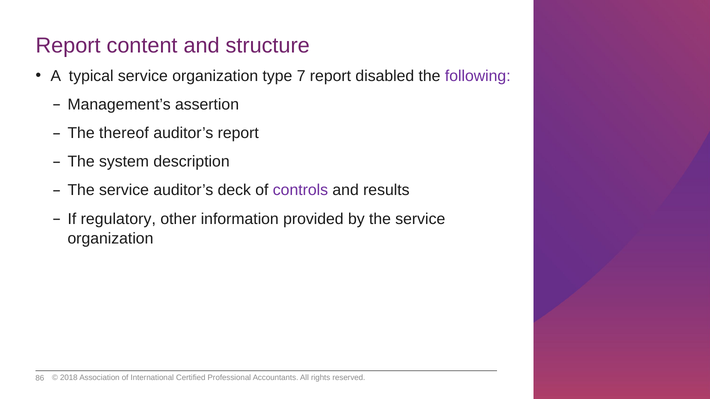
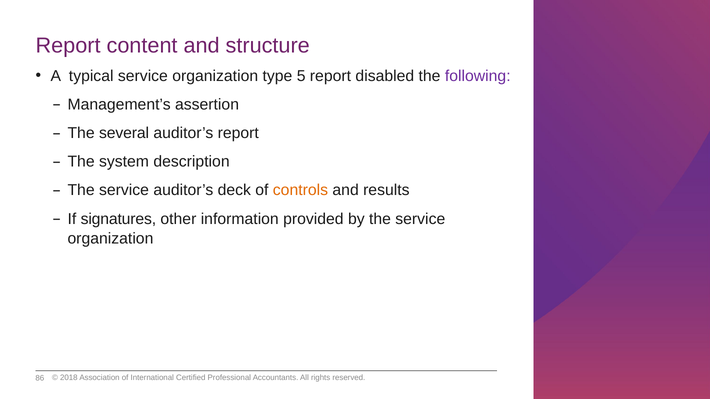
7: 7 -> 5
thereof: thereof -> several
controls colour: purple -> orange
regulatory: regulatory -> signatures
